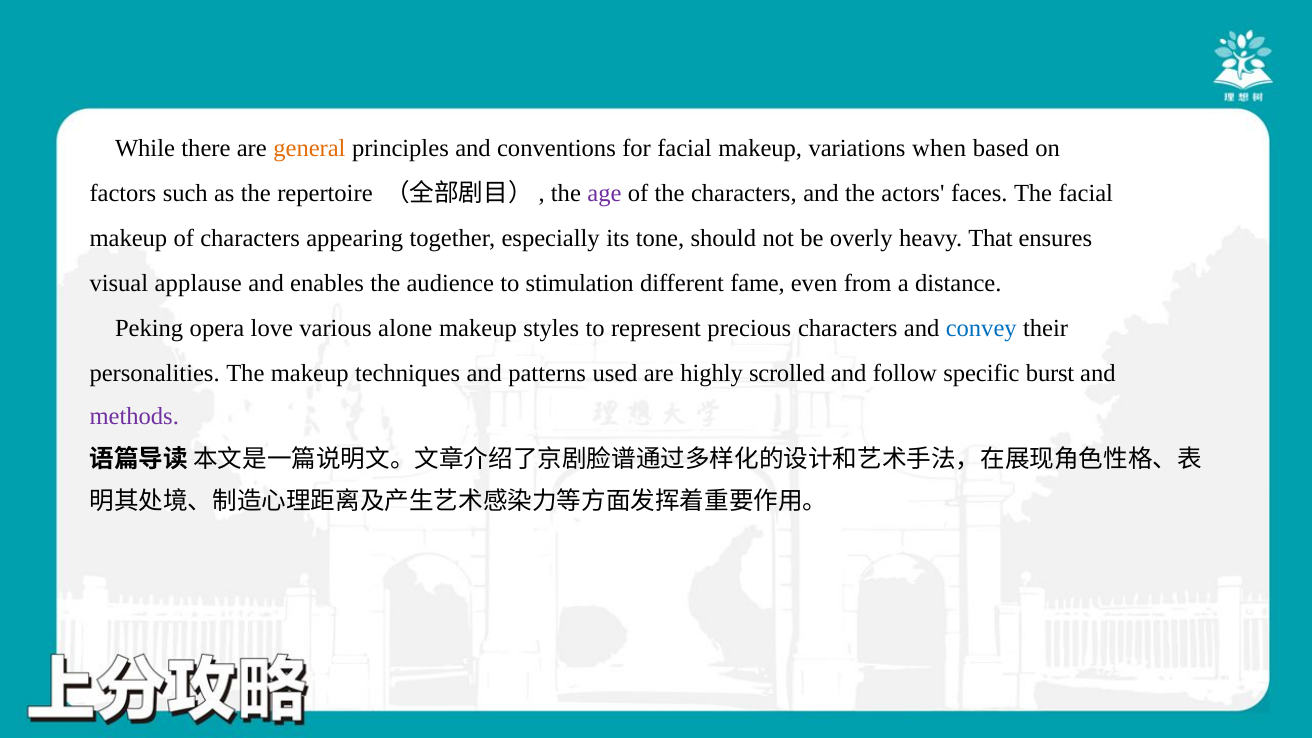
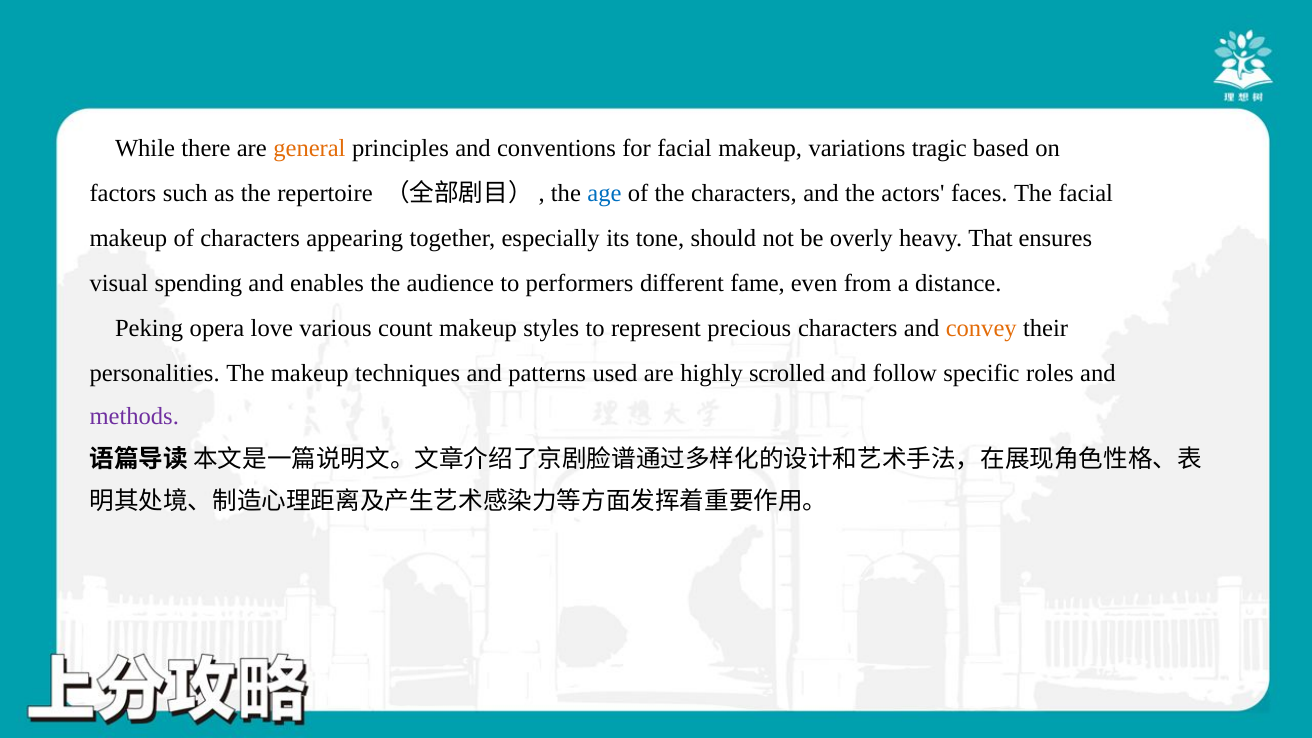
when: when -> tragic
age colour: purple -> blue
applause: applause -> spending
stimulation: stimulation -> performers
alone: alone -> count
convey colour: blue -> orange
burst: burst -> roles
